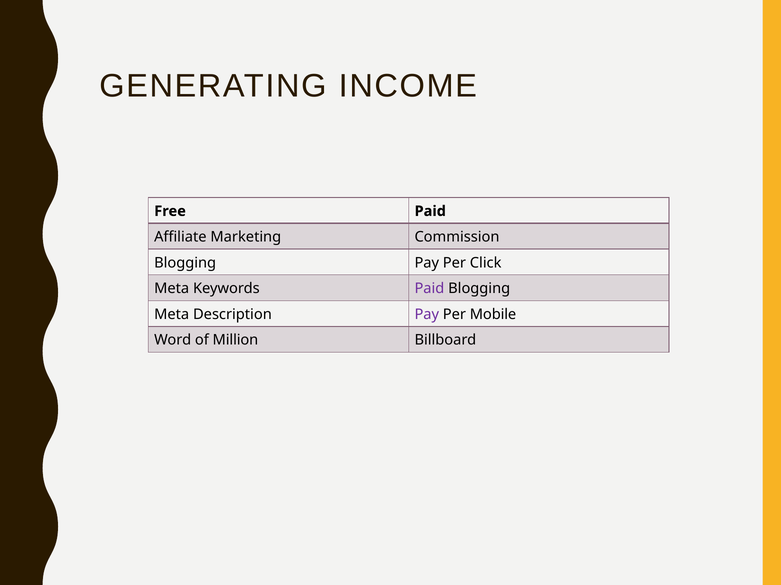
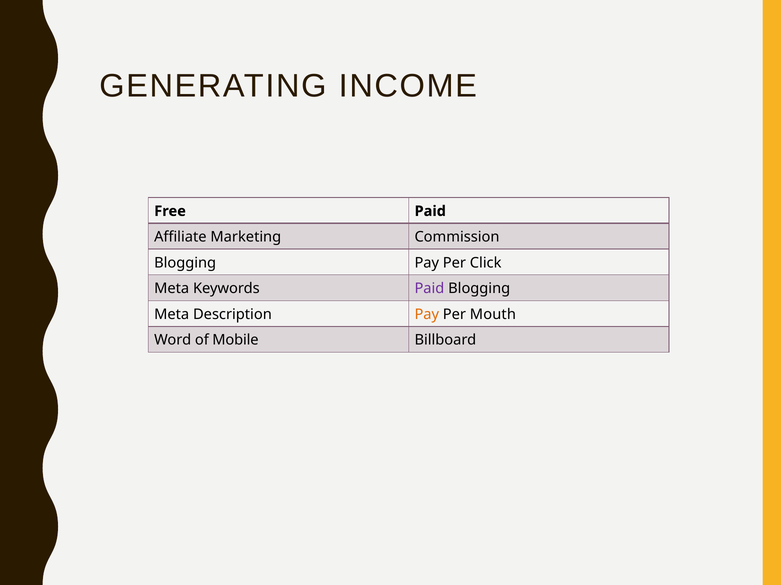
Pay at (427, 315) colour: purple -> orange
Mobile: Mobile -> Mouth
Million: Million -> Mobile
